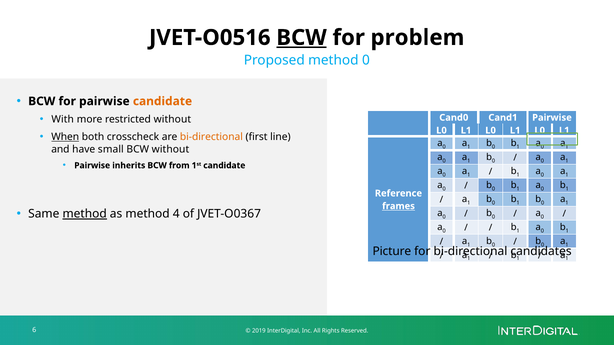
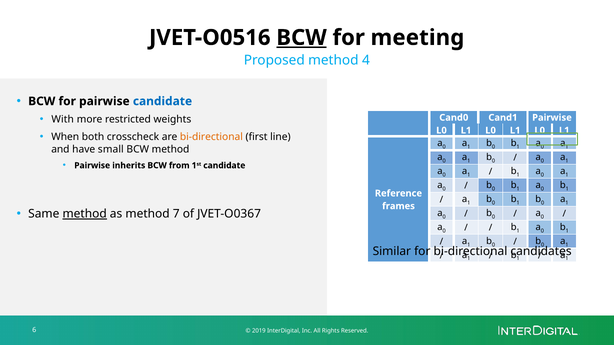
problem: problem -> meeting
method 0: 0 -> 4
candidate at (162, 101) colour: orange -> blue
restricted without: without -> weights
When underline: present -> none
BCW without: without -> method
frames underline: present -> none
4: 4 -> 7
Picture: Picture -> Similar
